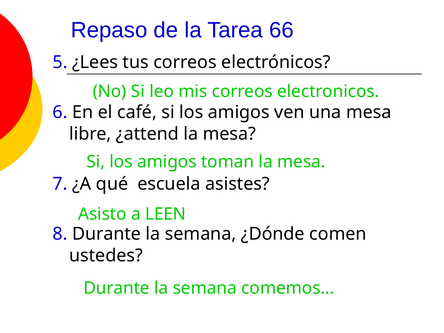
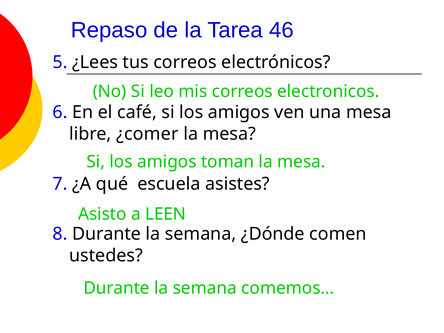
66: 66 -> 46
¿attend: ¿attend -> ¿comer
